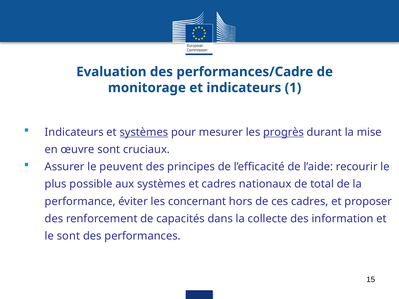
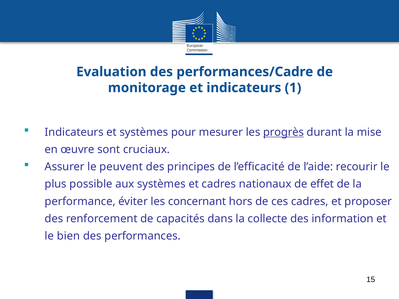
systèmes at (144, 132) underline: present -> none
total: total -> effet
le sont: sont -> bien
